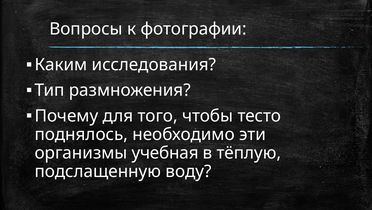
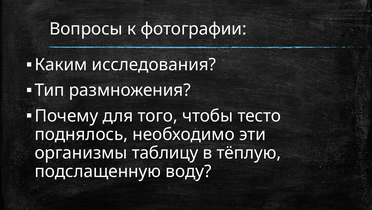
учебная: учебная -> таблицу
